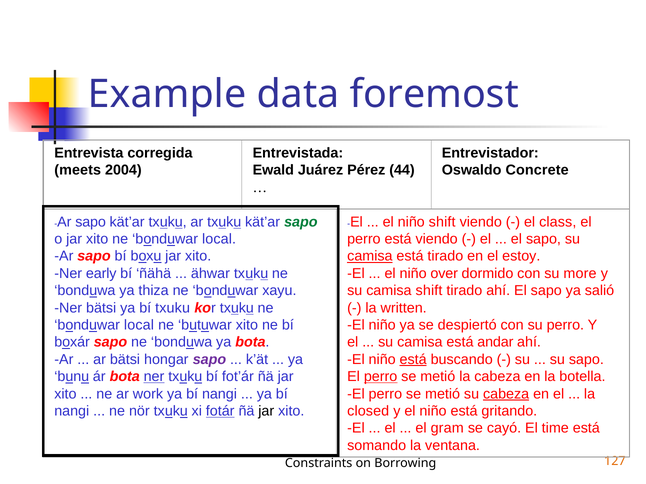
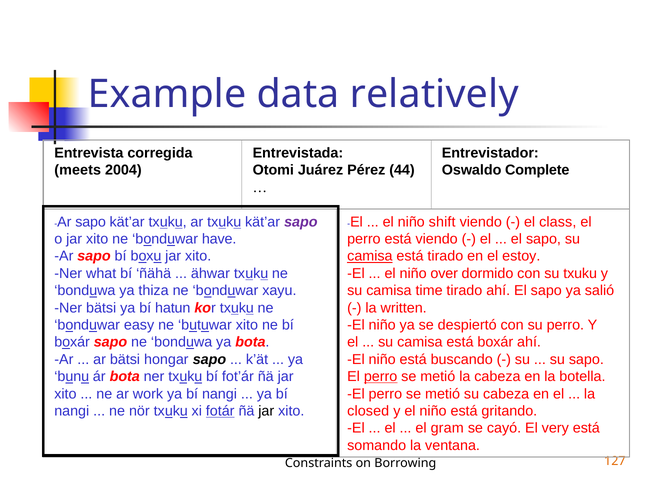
foremost: foremost -> relatively
Ewald: Ewald -> Otomi
Concrete: Concrete -> Complete
sapo at (301, 222) colour: green -> purple
xito ne bonduwar local: local -> have
early: early -> what
su more: more -> txuku
camisa shift: shift -> time
bí txuku: txuku -> hatun
local at (139, 325): local -> easy
está andar: andar -> boxár
sapo at (209, 360) colour: purple -> black
está at (413, 360) underline: present -> none
ner at (154, 377) underline: present -> none
cabeza at (506, 394) underline: present -> none
time: time -> very
